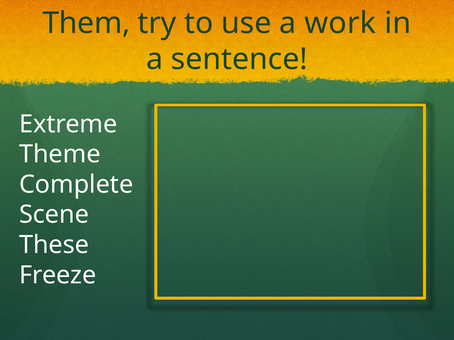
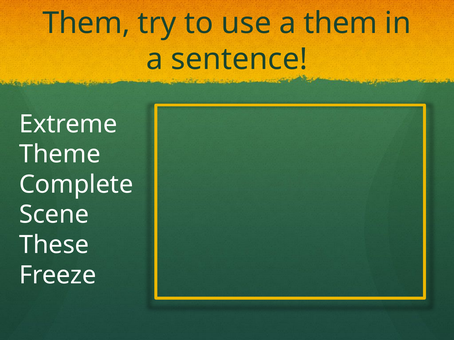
a work: work -> them
